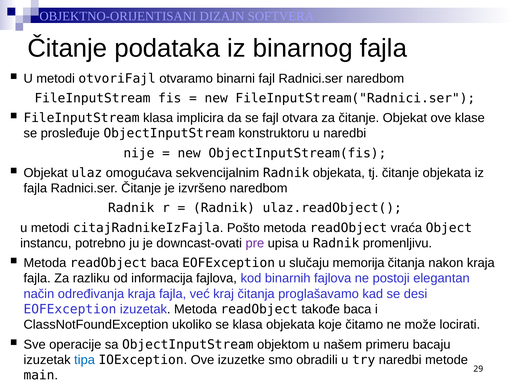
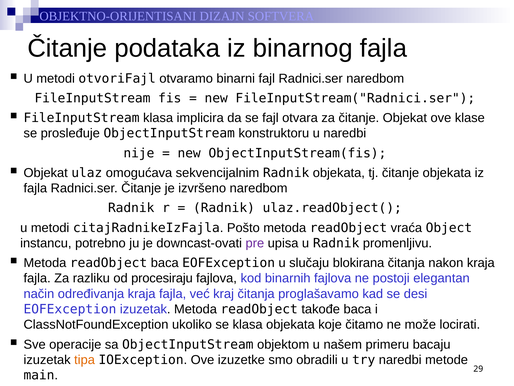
memorija: memorija -> blokirana
informacija: informacija -> procesiraju
tipa colour: blue -> orange
